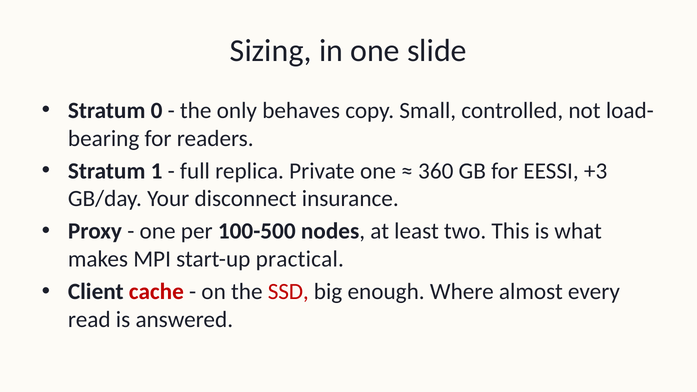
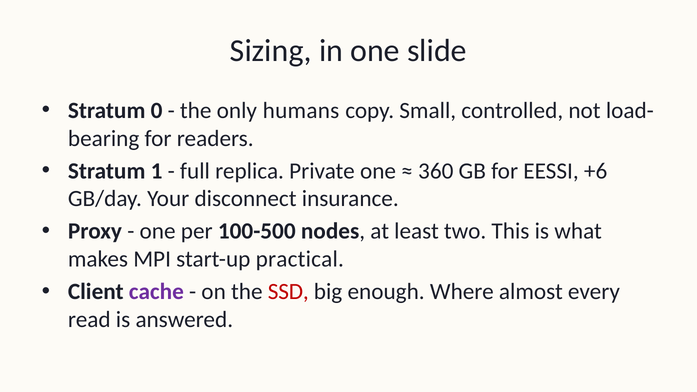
behaves: behaves -> humans
+3: +3 -> +6
cache colour: red -> purple
